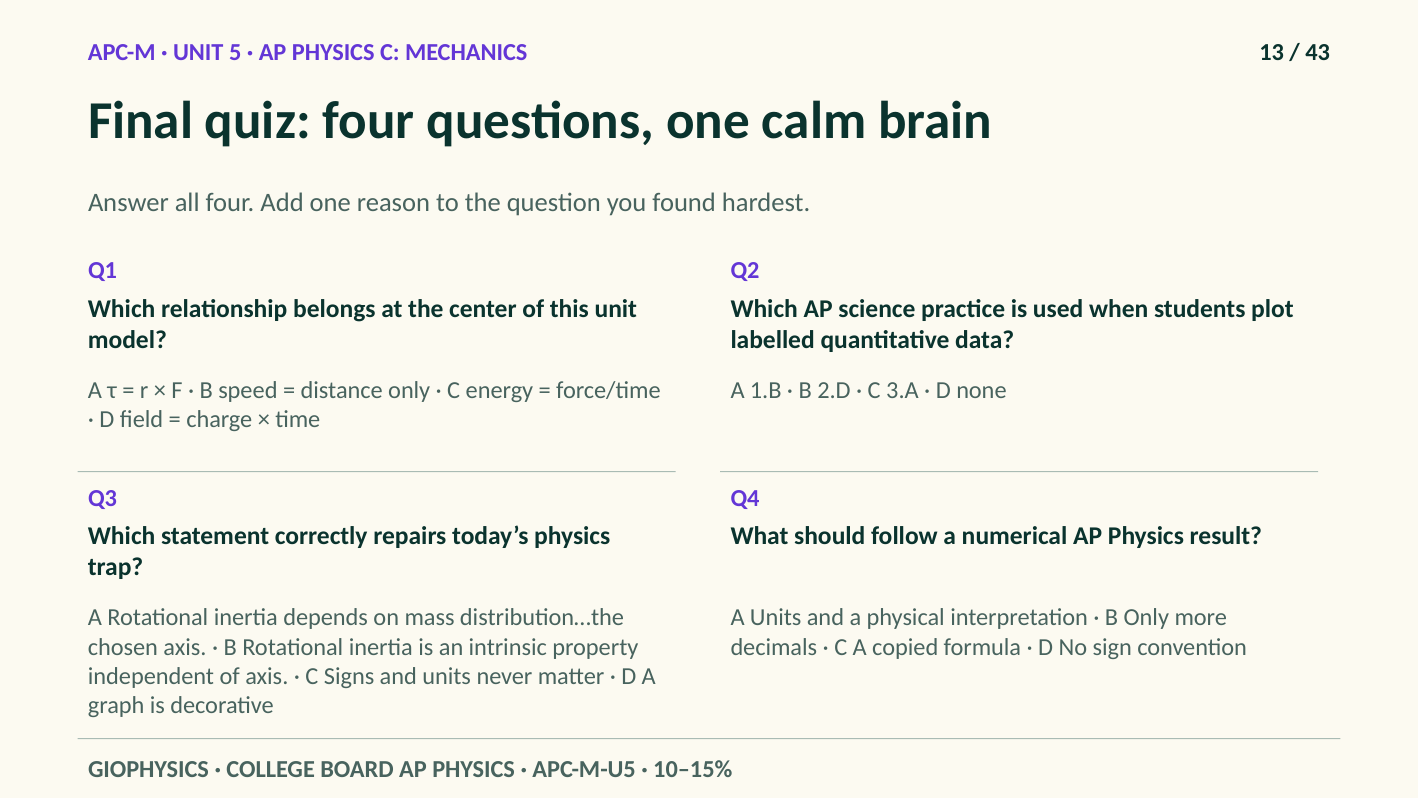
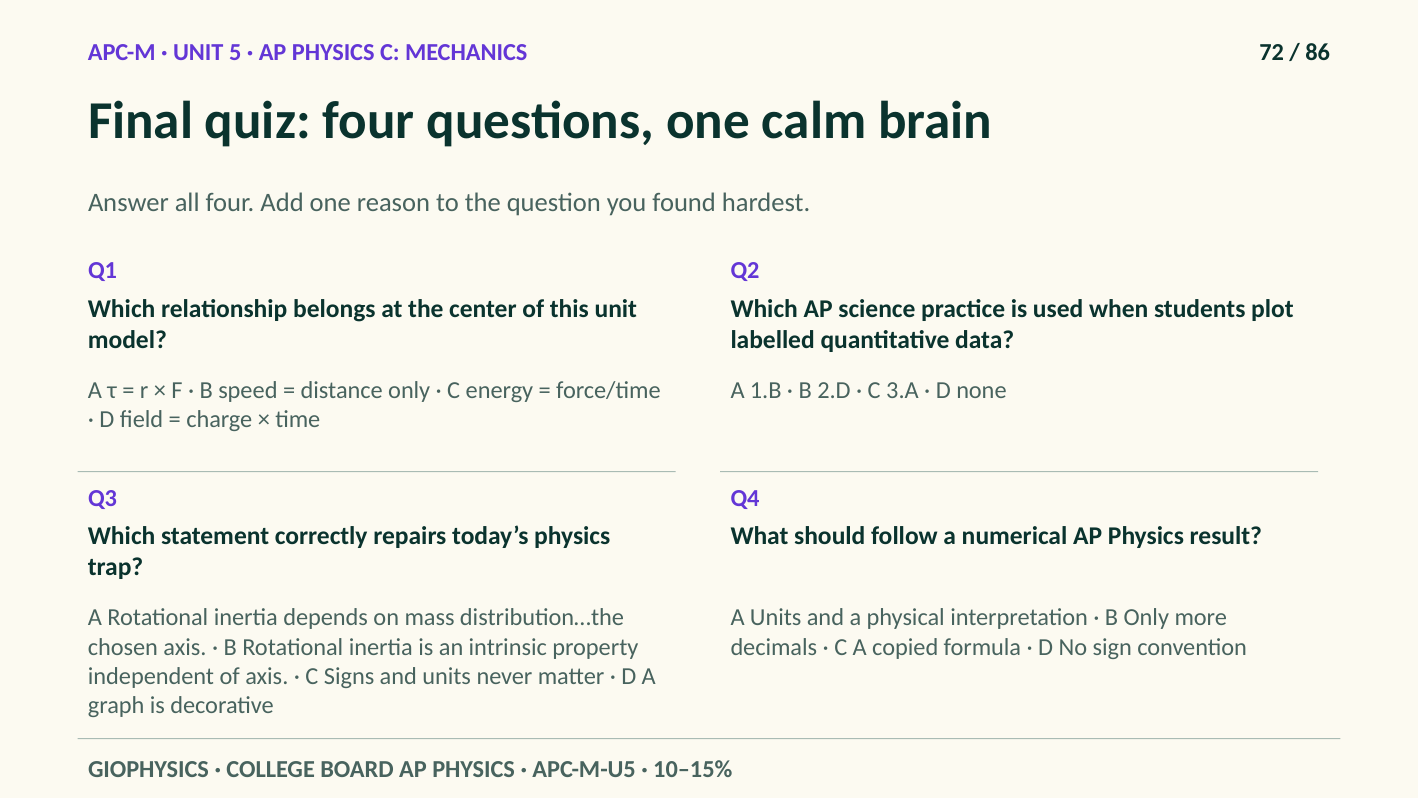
13: 13 -> 72
43: 43 -> 86
